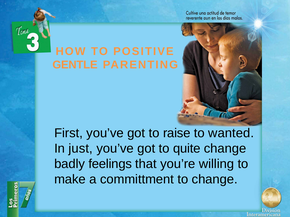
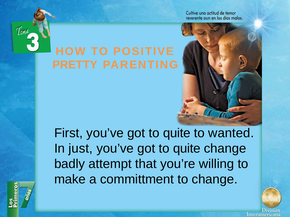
GENTLE: GENTLE -> PRETTY
raise at (177, 133): raise -> quite
feelings: feelings -> attempt
